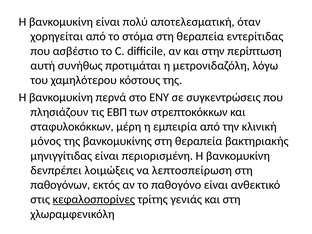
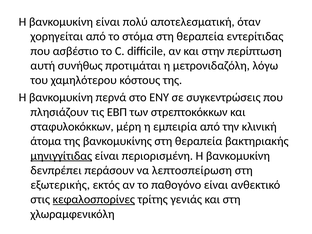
μόνος: μόνος -> άτομα
μηνιγγίτιδας underline: none -> present
λοιμώξεις: λοιμώξεις -> περάσουν
παθογόνων: παθογόνων -> εξωτερικής
